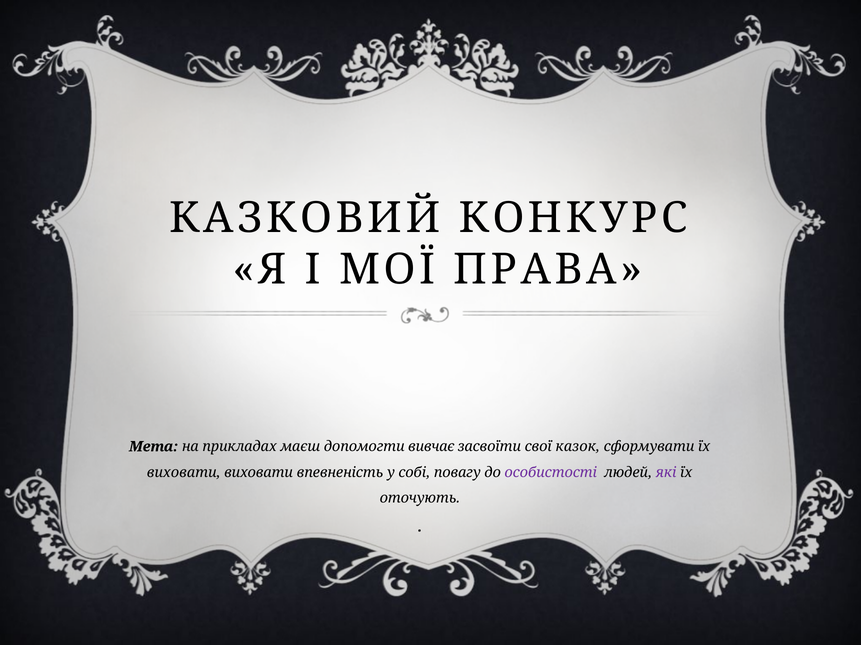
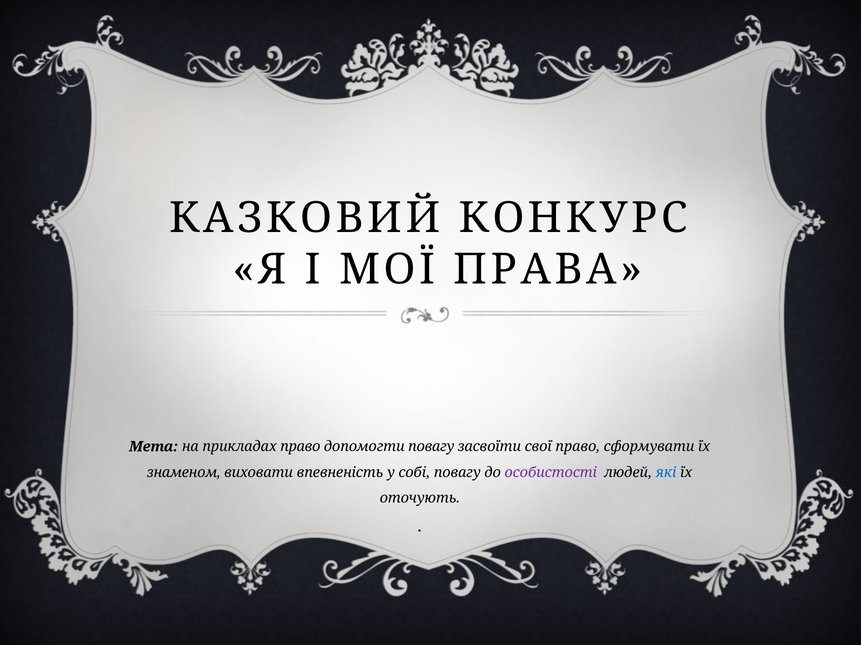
прикладах маєш: маєш -> право
допомогти вивчає: вивчає -> повагу
свої казок: казок -> право
виховати at (184, 473): виховати -> знаменом
які colour: purple -> blue
